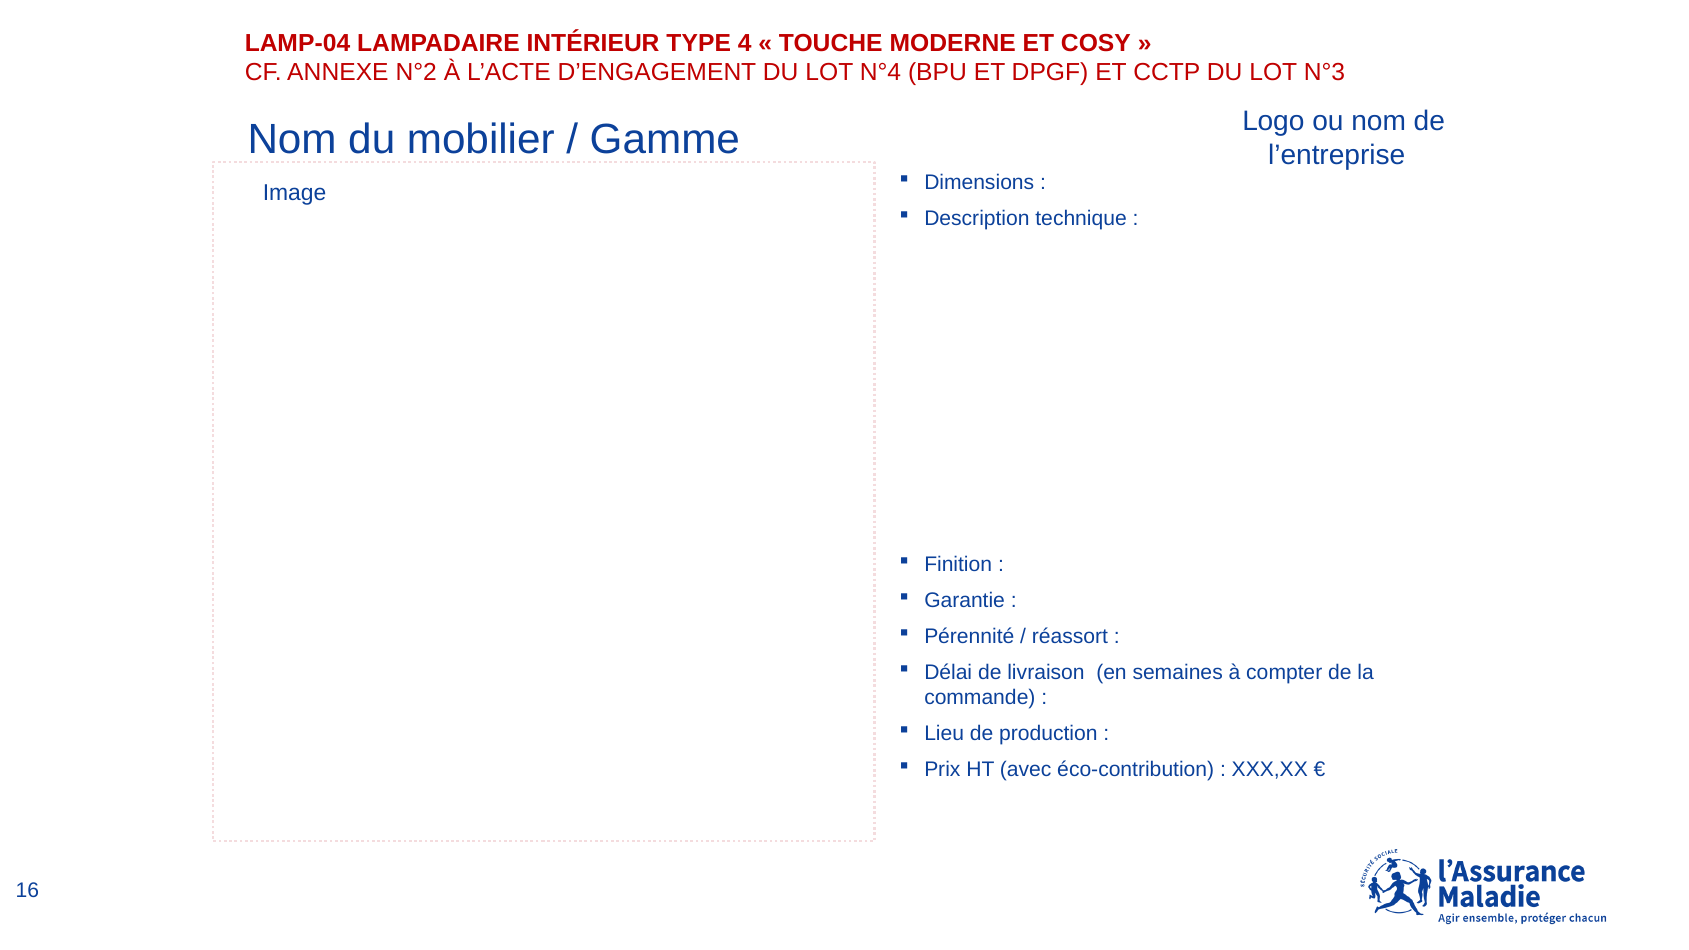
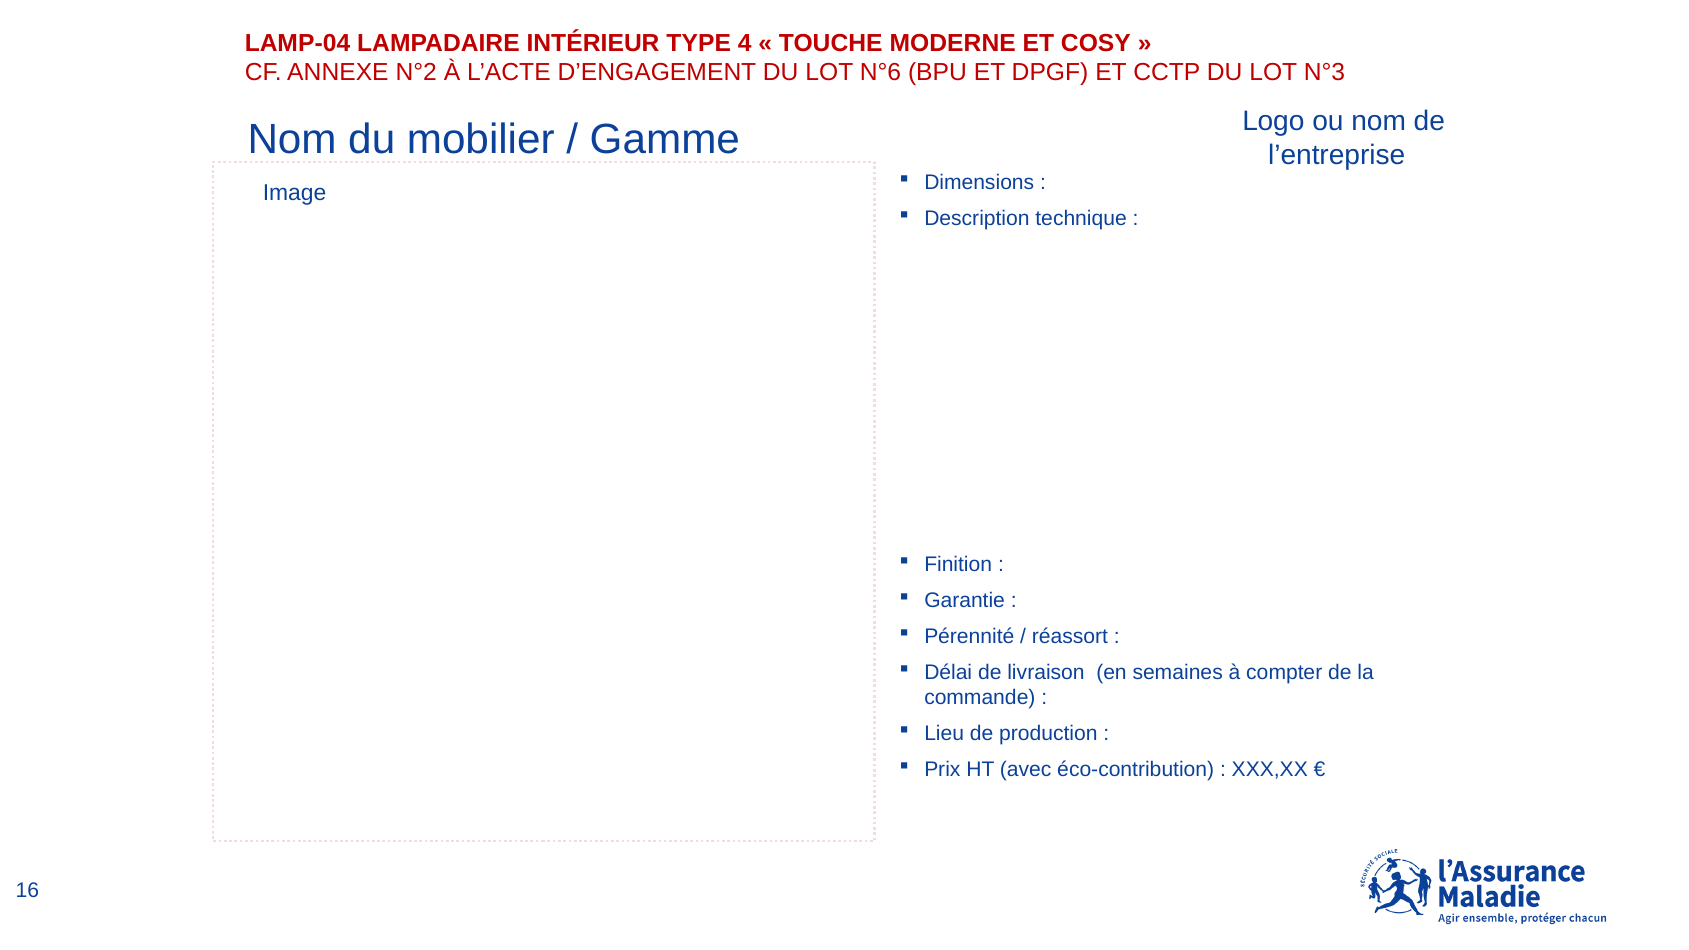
N°4: N°4 -> N°6
